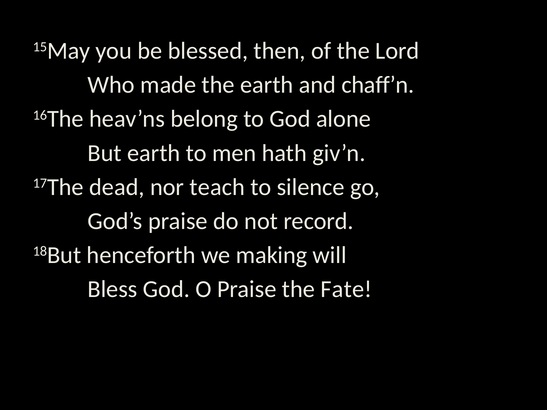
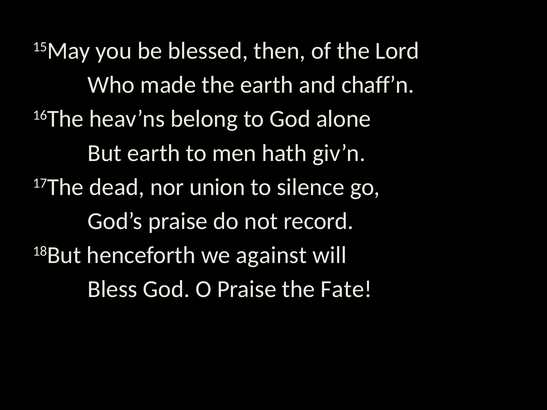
teach: teach -> union
making: making -> against
